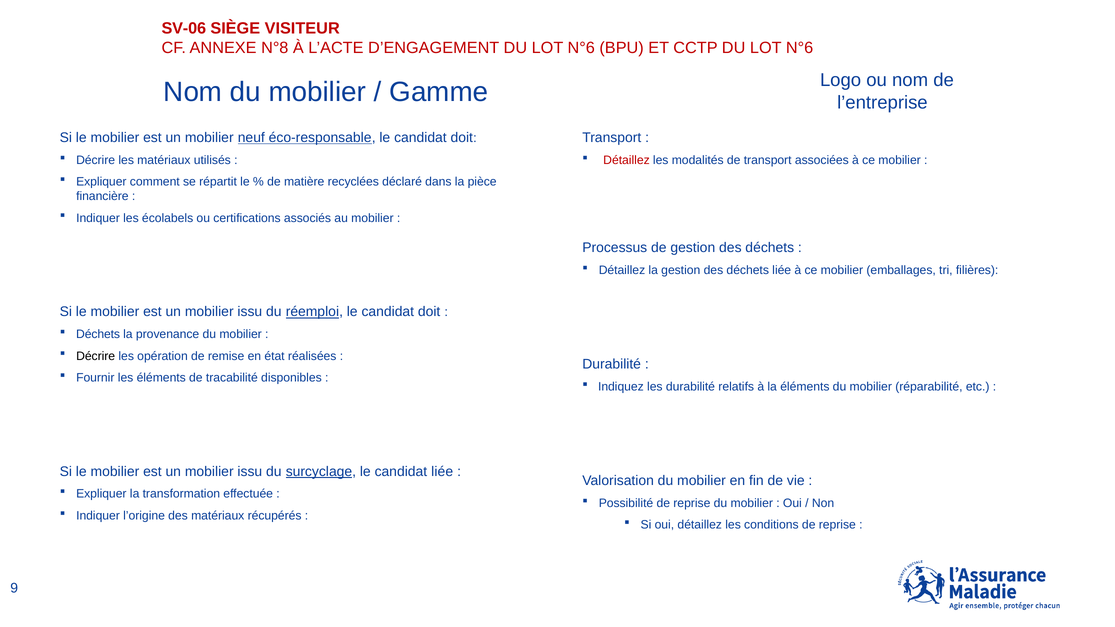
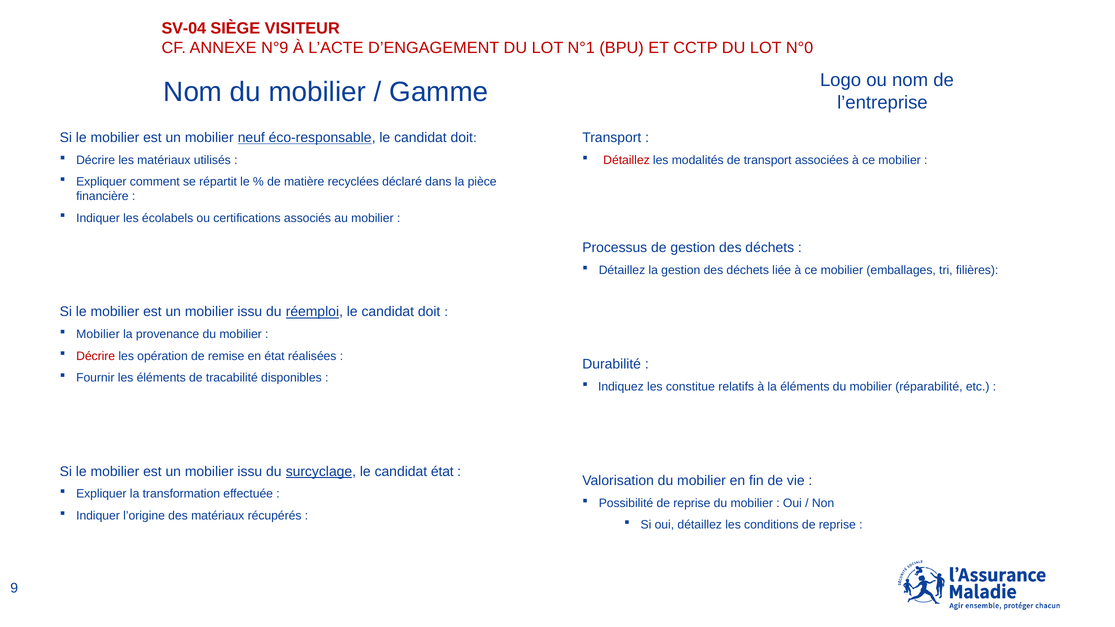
SV-06: SV-06 -> SV-04
N°8: N°8 -> N°9
D’ENGAGEMENT DU LOT N°6: N°6 -> N°1
CCTP DU LOT N°6: N°6 -> N°0
Déchets at (98, 334): Déchets -> Mobilier
Décrire at (96, 356) colour: black -> red
les durabilité: durabilité -> constitue
candidat liée: liée -> état
